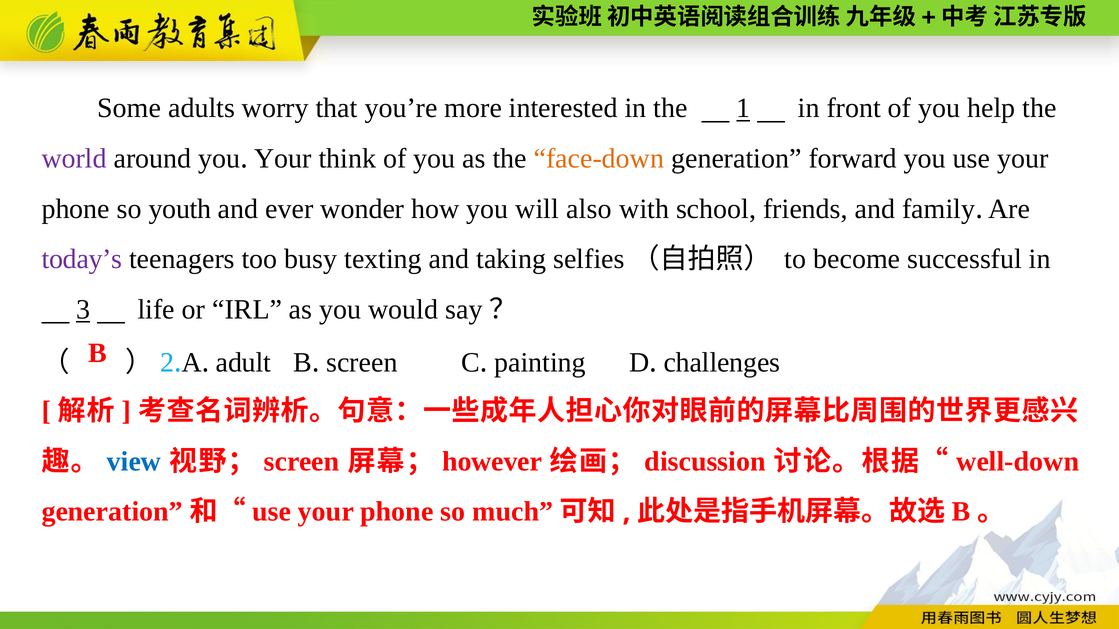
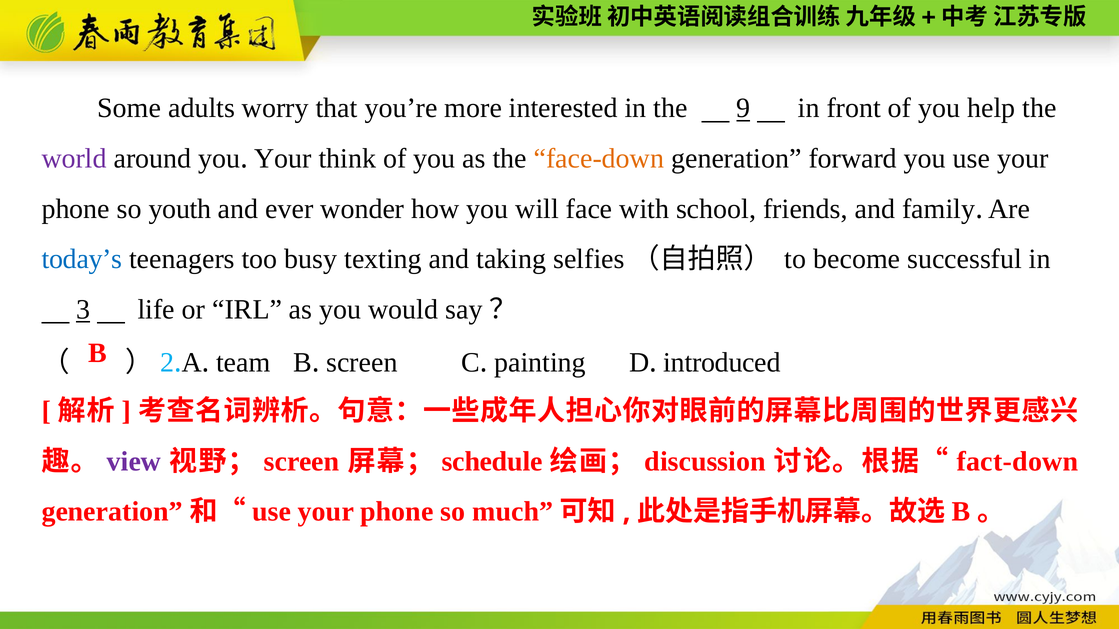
1: 1 -> 9
also: also -> face
today’s colour: purple -> blue
adult: adult -> team
challenges: challenges -> introduced
view colour: blue -> purple
however: however -> schedule
well-down: well-down -> fact-down
